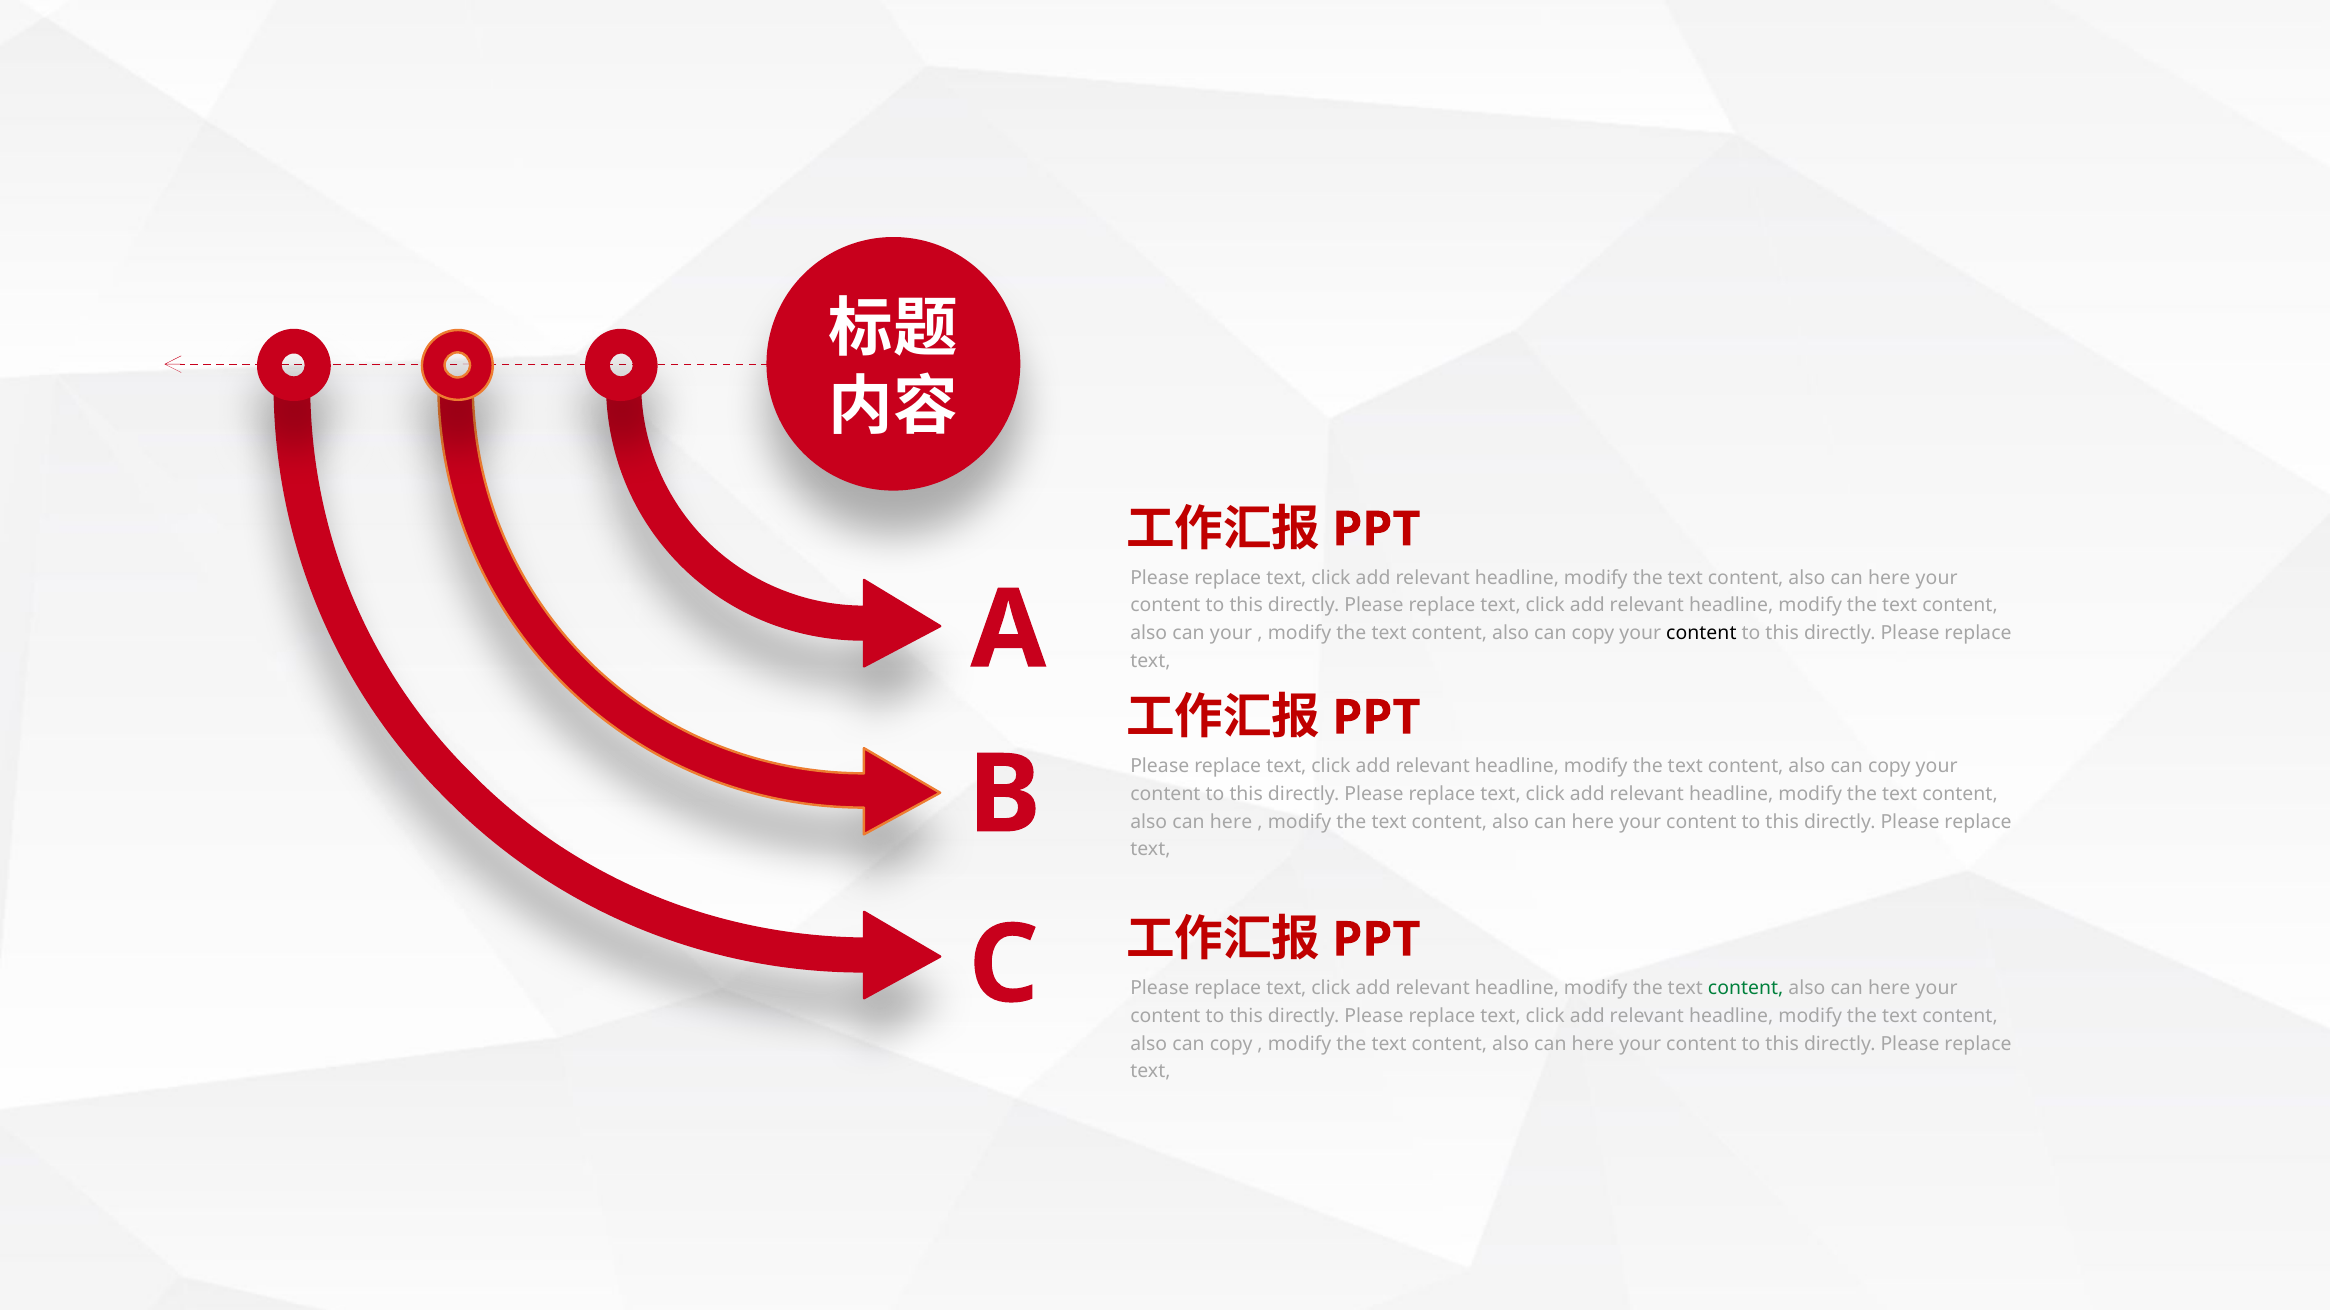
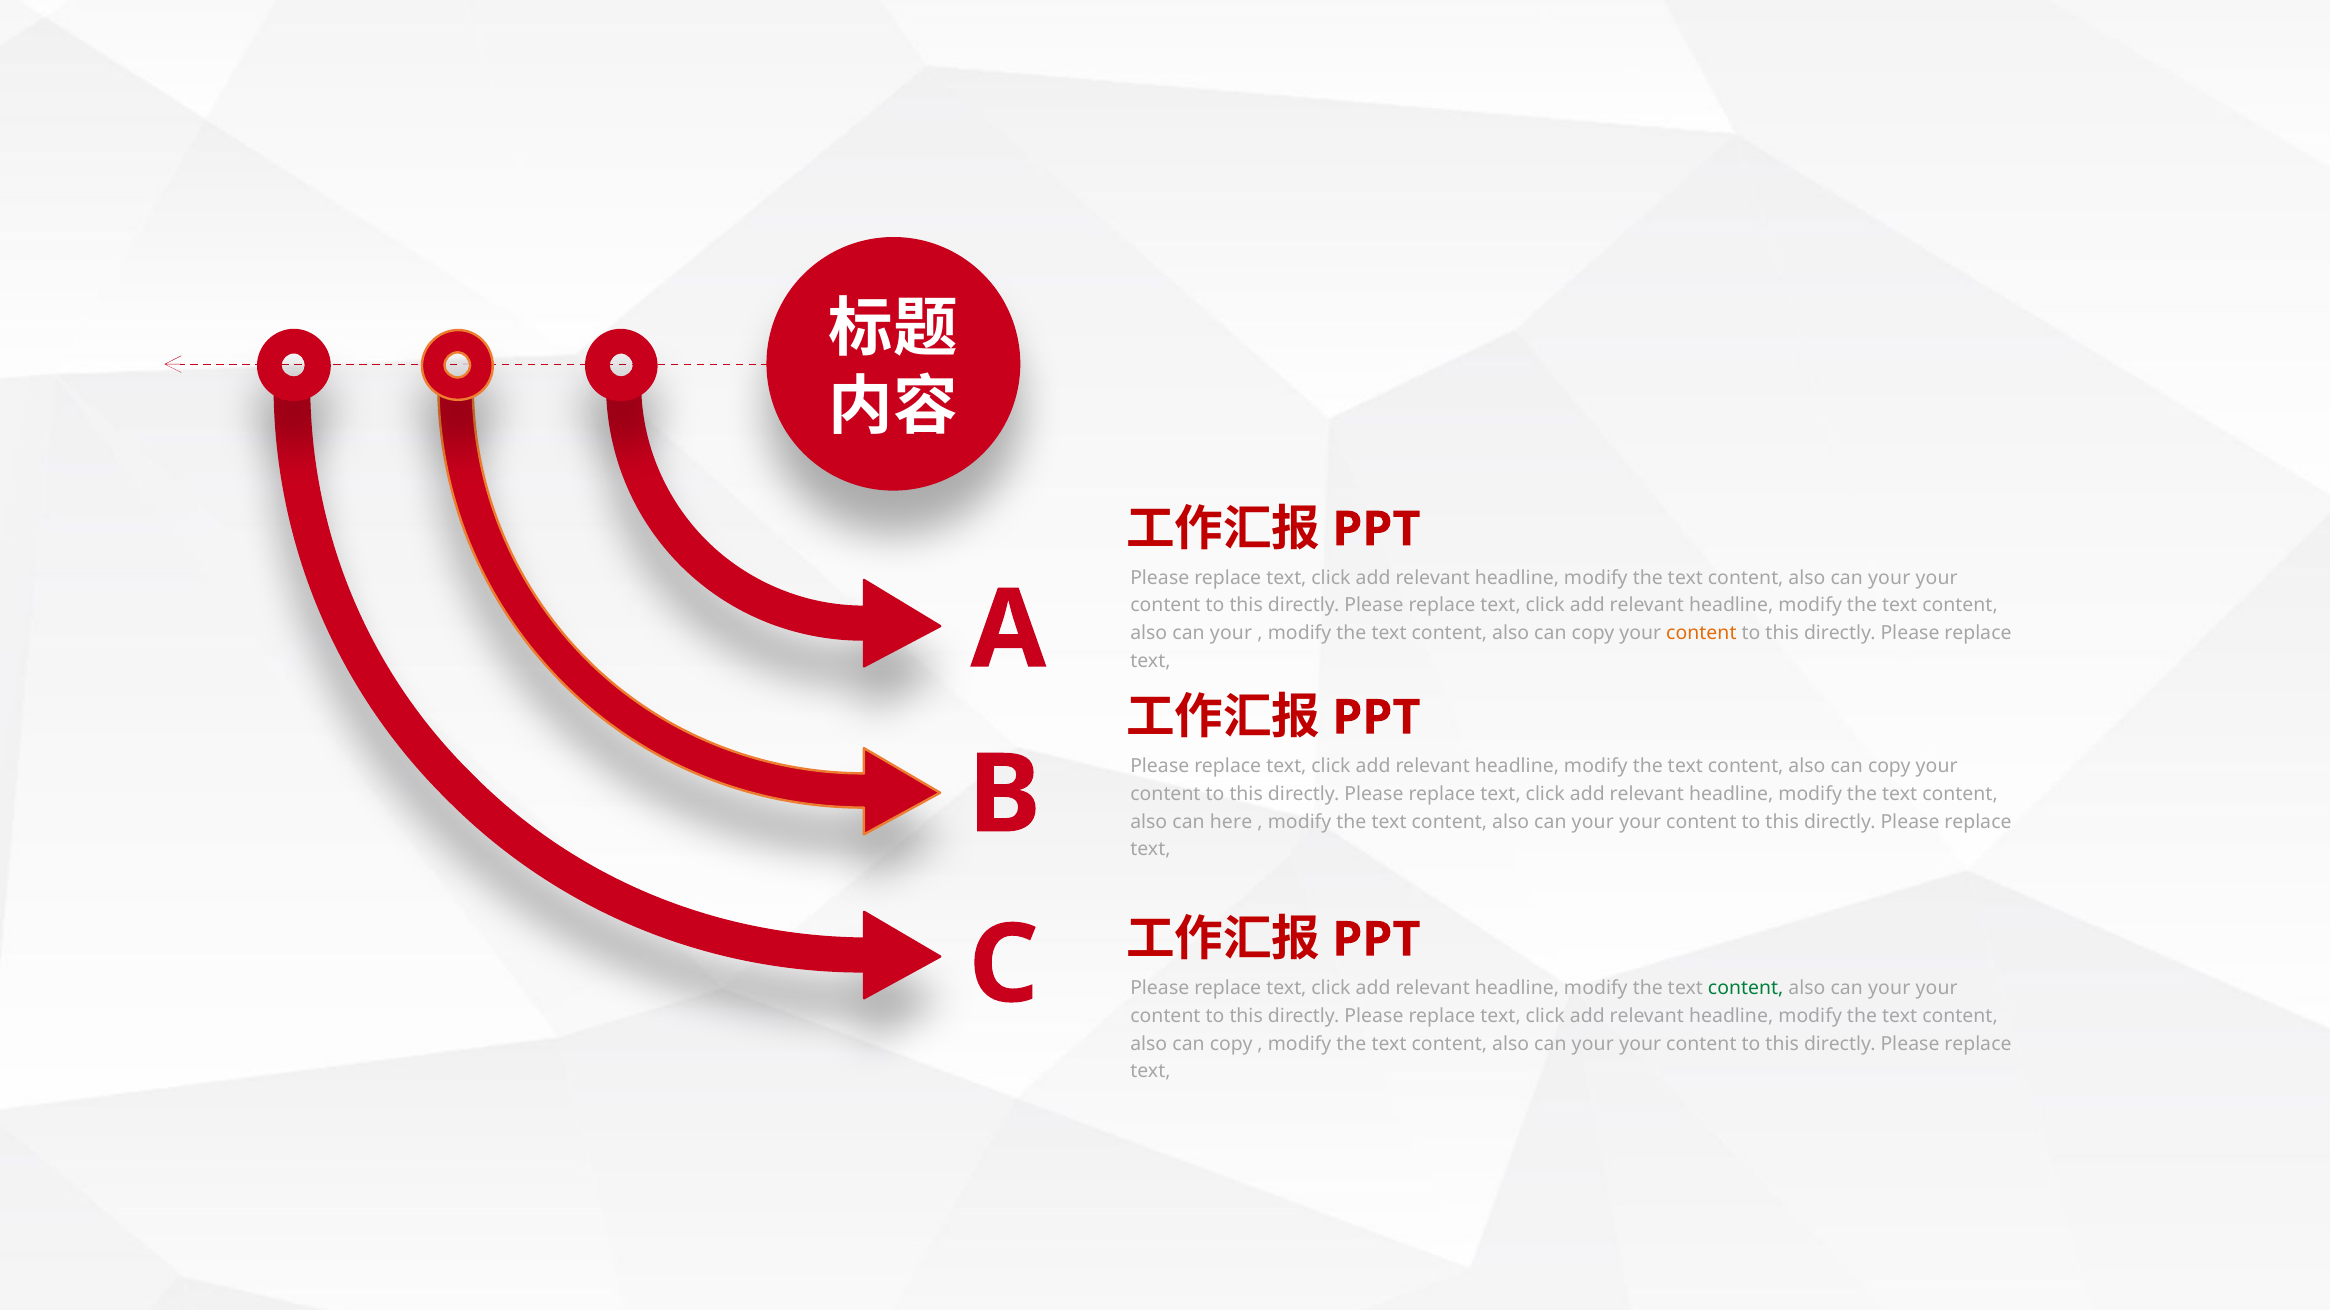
here at (1889, 578): here -> your
content at (1701, 634) colour: black -> orange
here at (1593, 822): here -> your
here at (1889, 988): here -> your
here at (1593, 1044): here -> your
